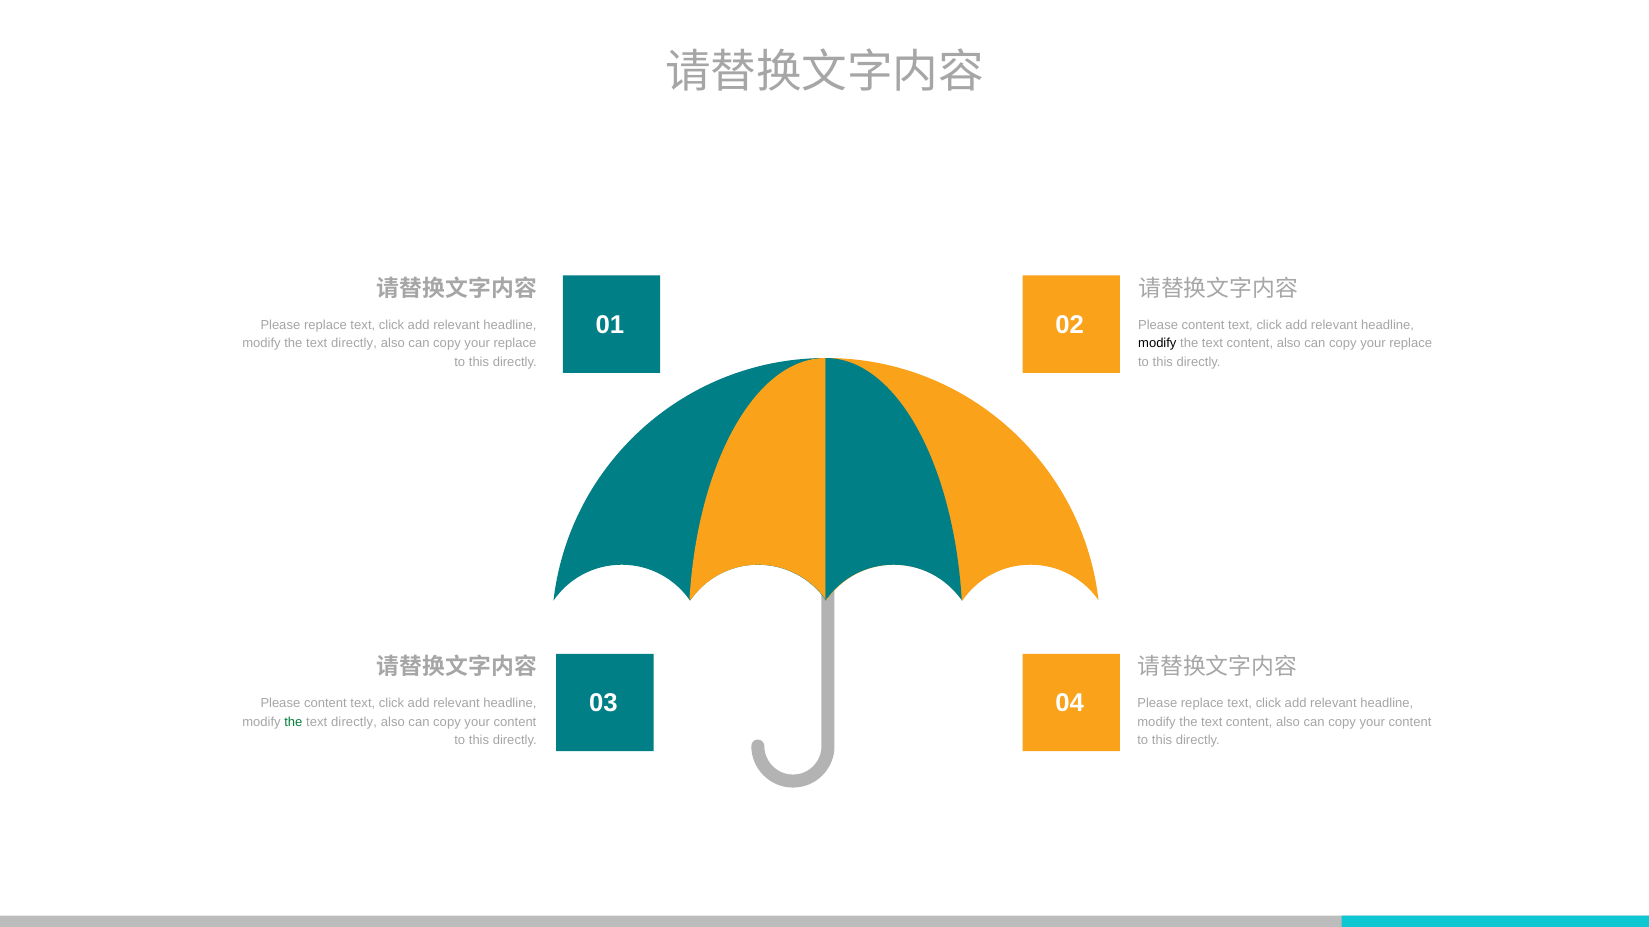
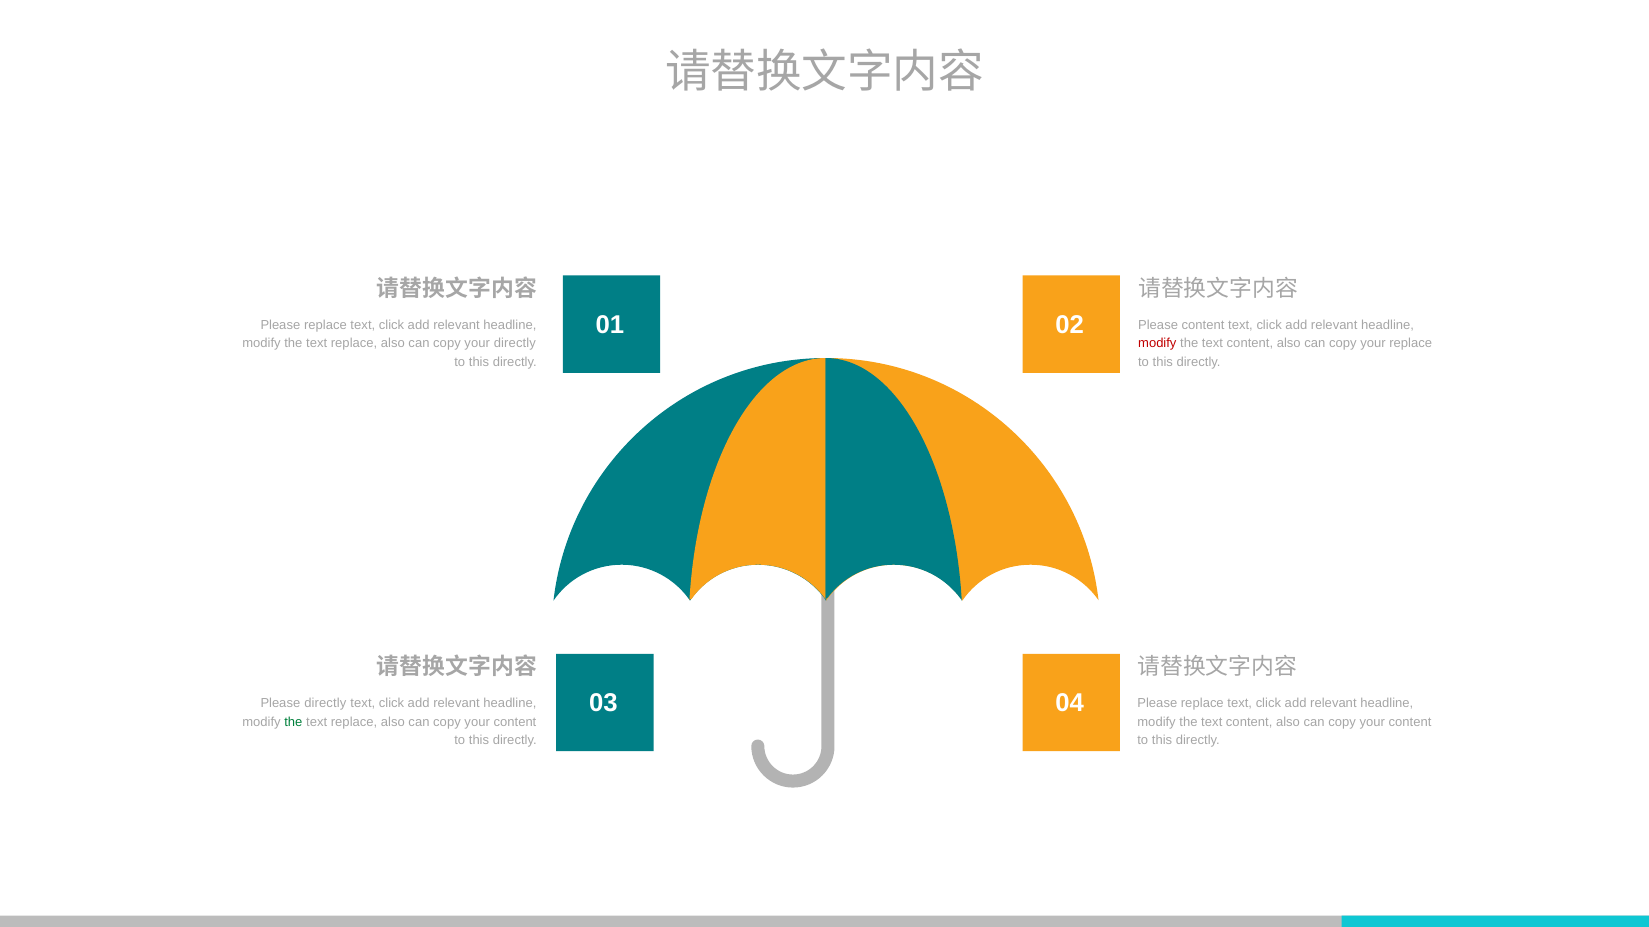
directly at (354, 344): directly -> replace
replace at (515, 344): replace -> directly
modify at (1157, 344) colour: black -> red
content at (325, 704): content -> directly
directly at (354, 722): directly -> replace
